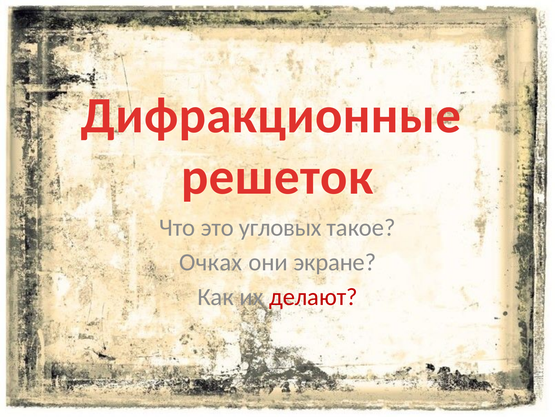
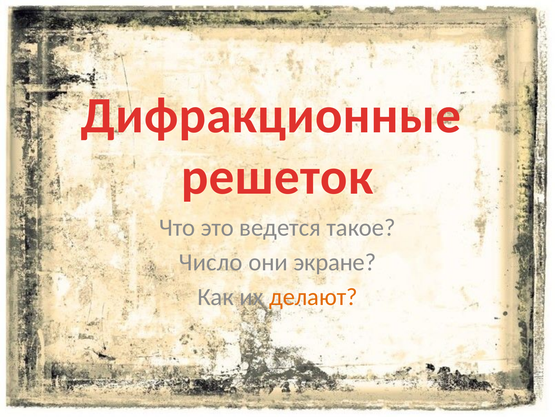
угловых: угловых -> ведется
Очках: Очках -> Число
делают colour: red -> orange
